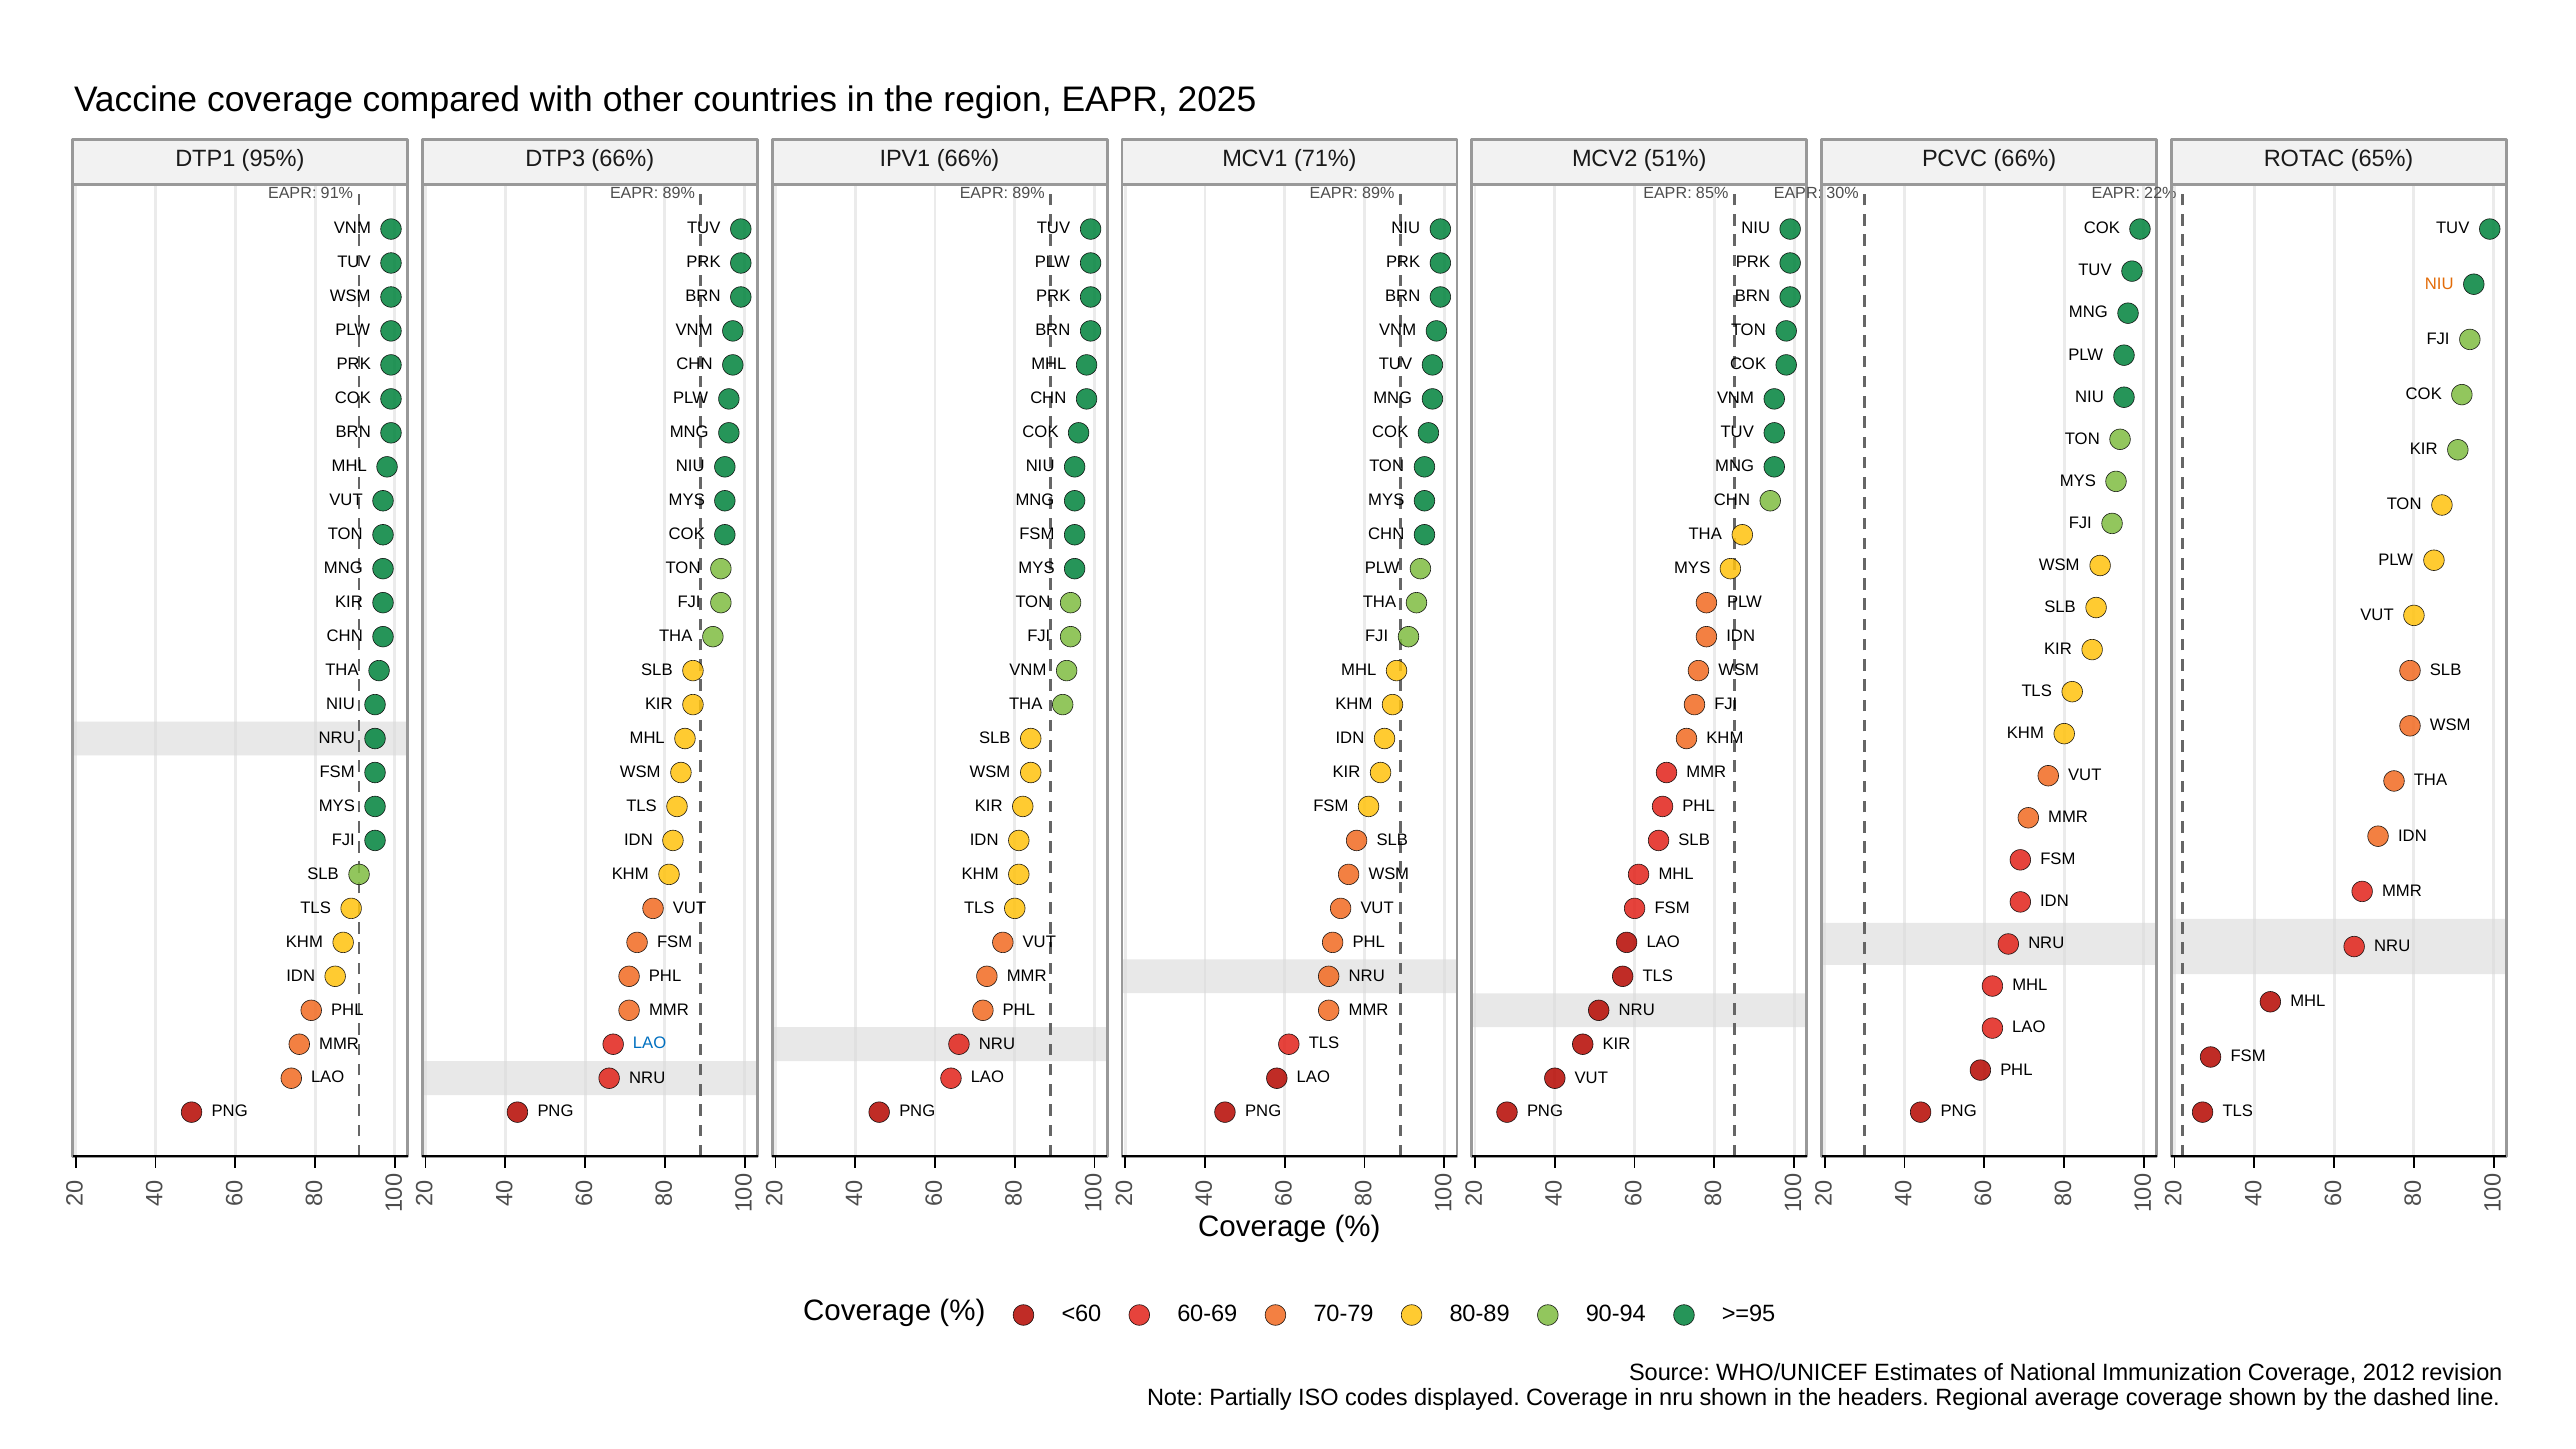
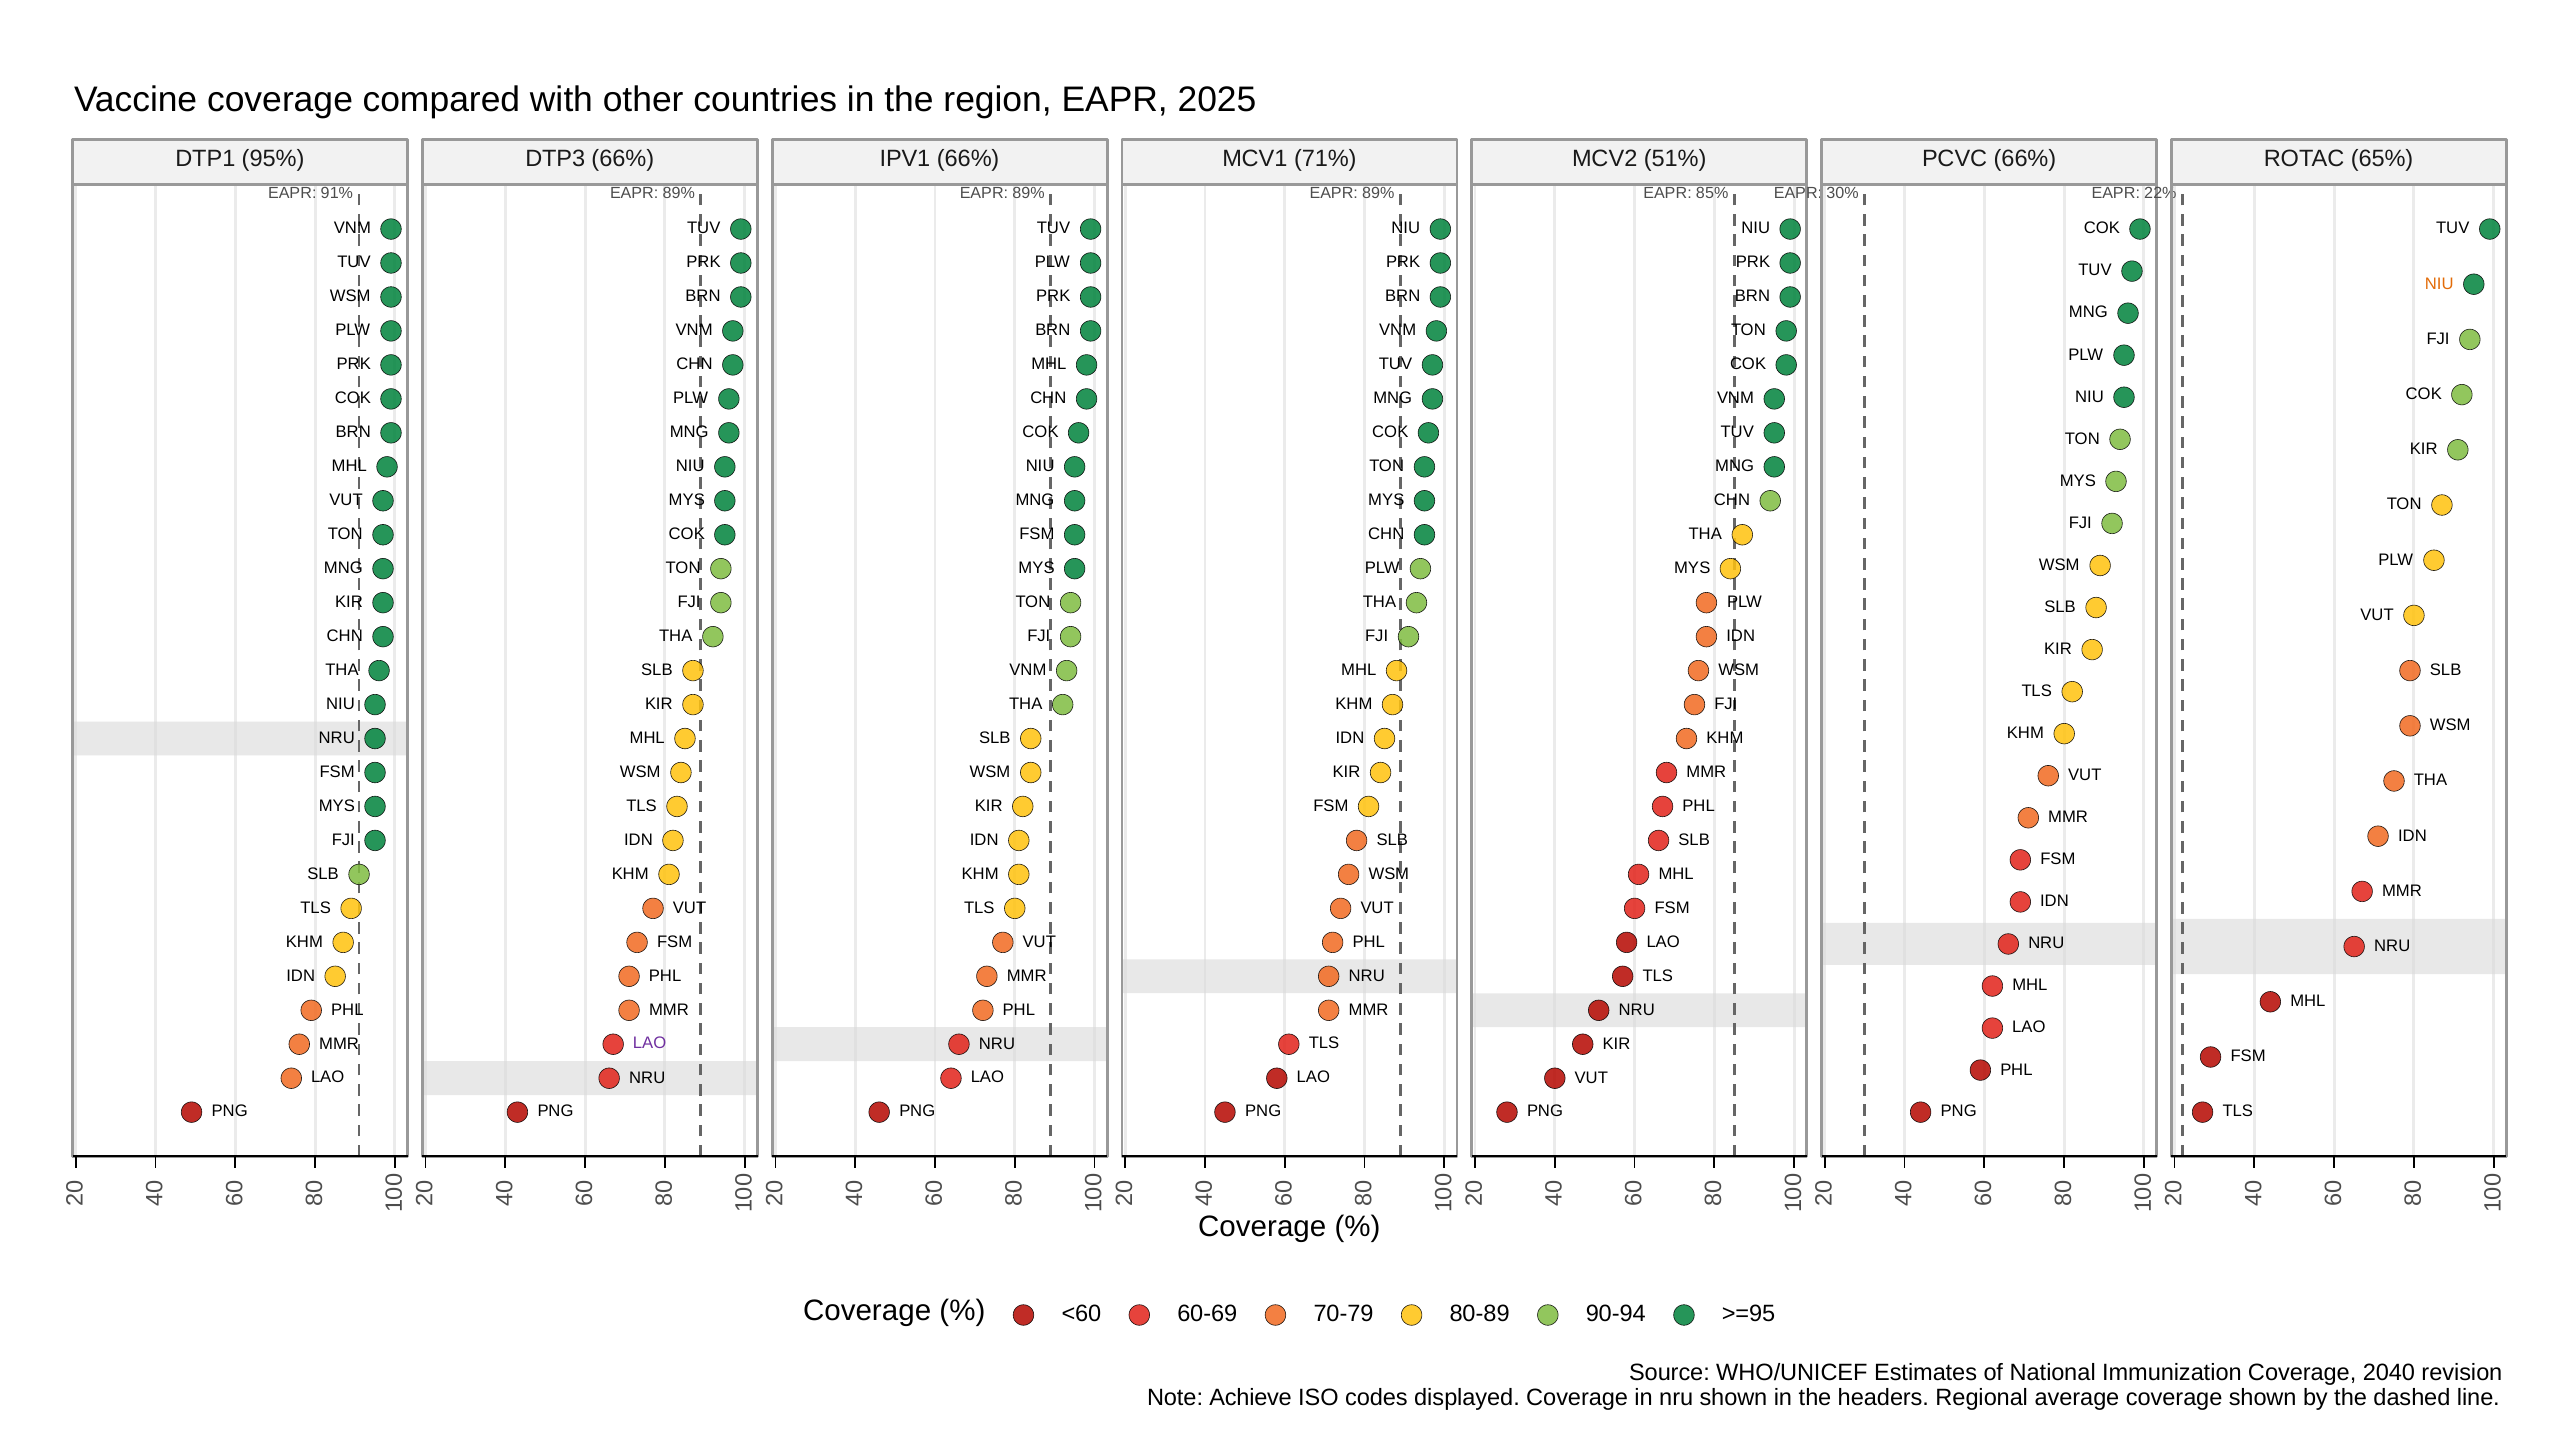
LAO at (650, 1043) colour: blue -> purple
2012: 2012 -> 2040
Partially: Partially -> Achieve
